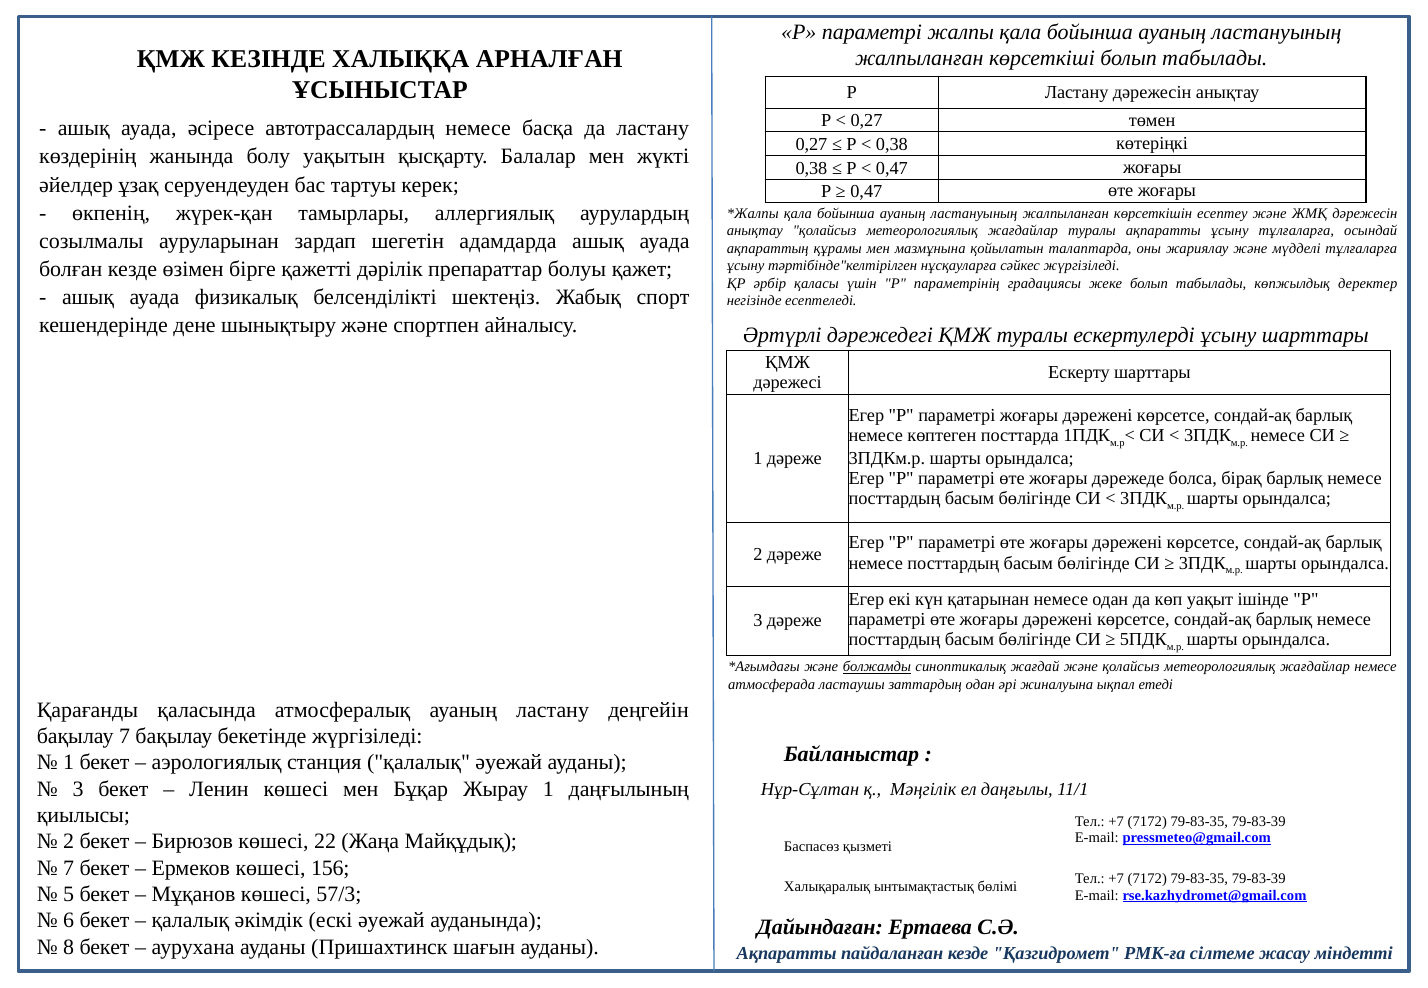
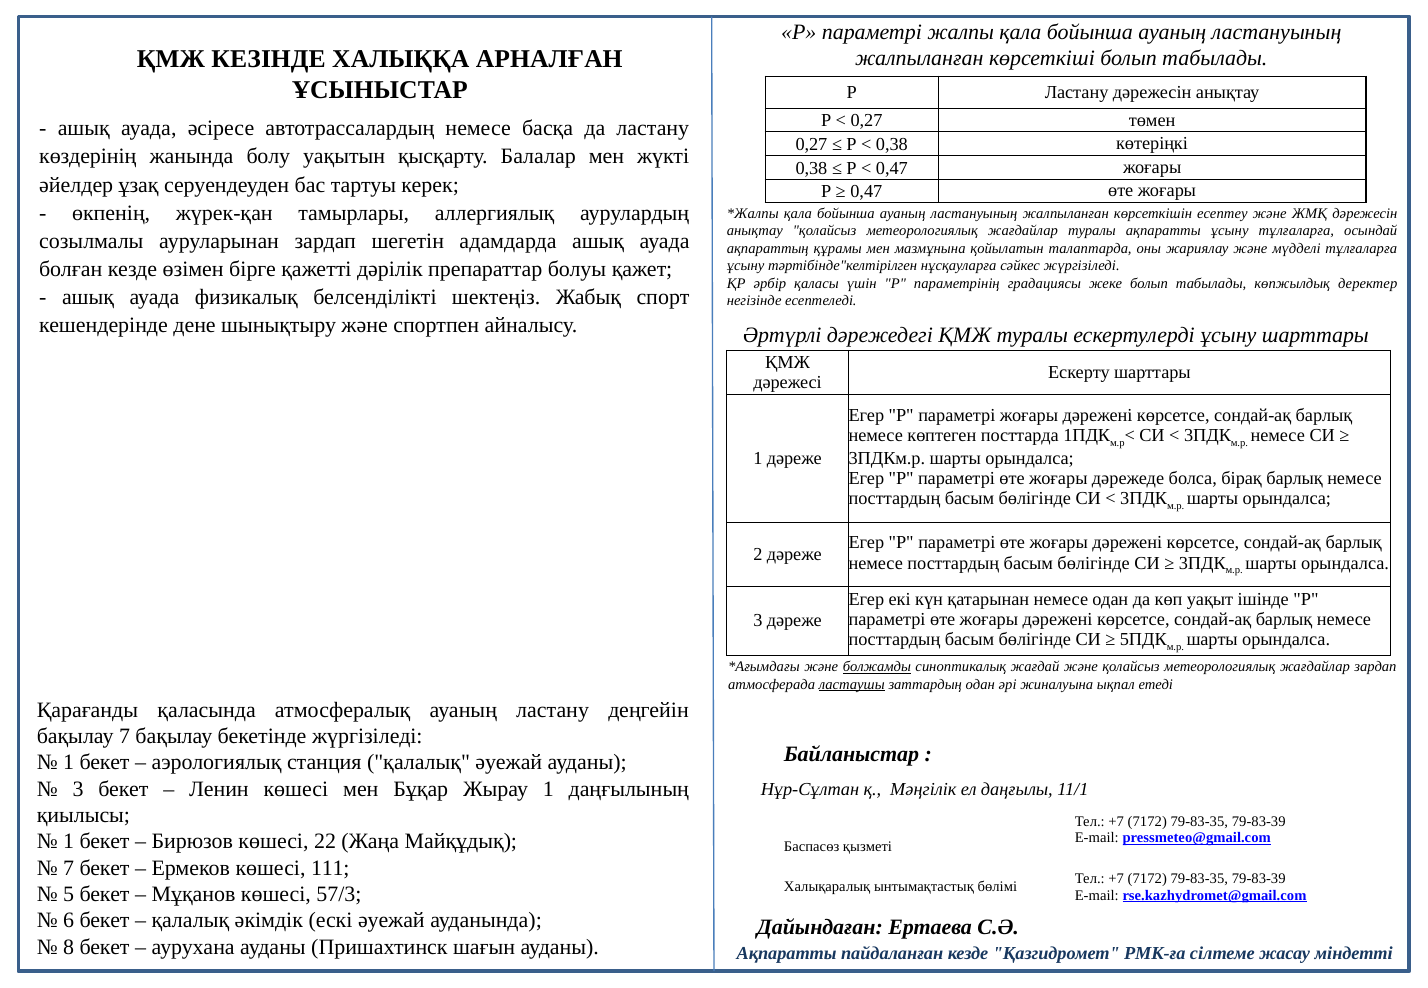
жағдайлар немесе: немесе -> зардап
ластаушы underline: none -> present
2 at (69, 842): 2 -> 1
156: 156 -> 111
